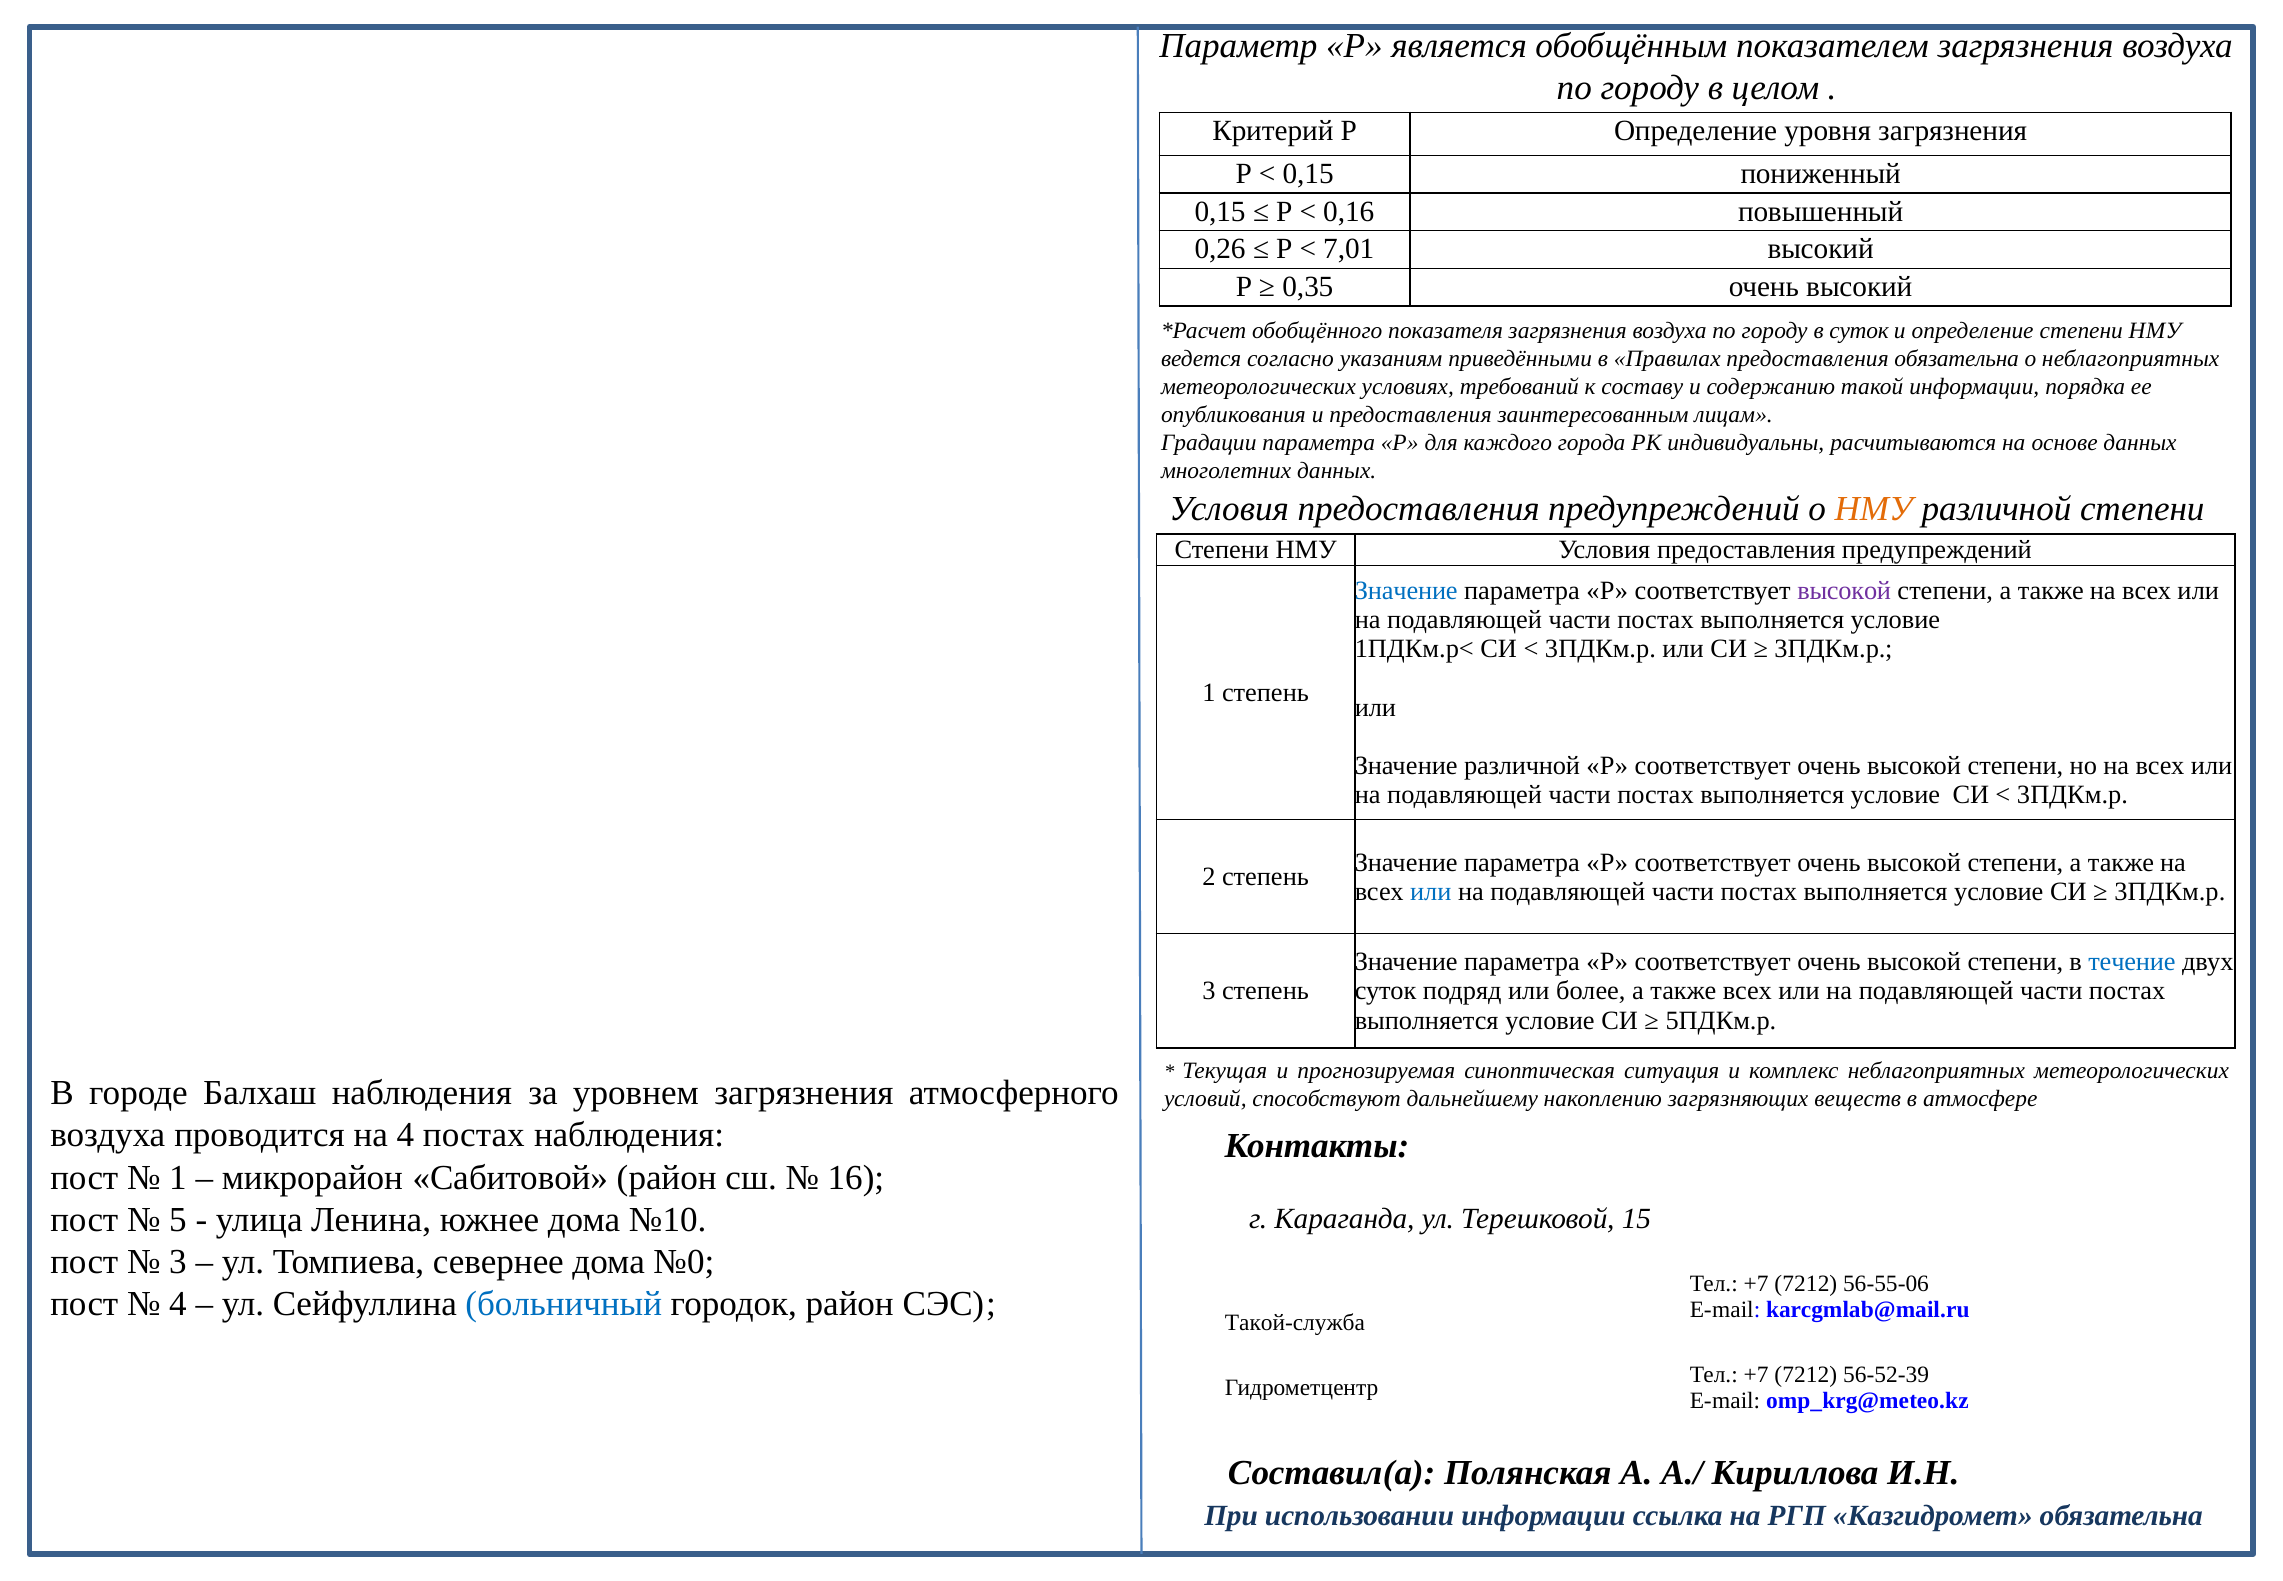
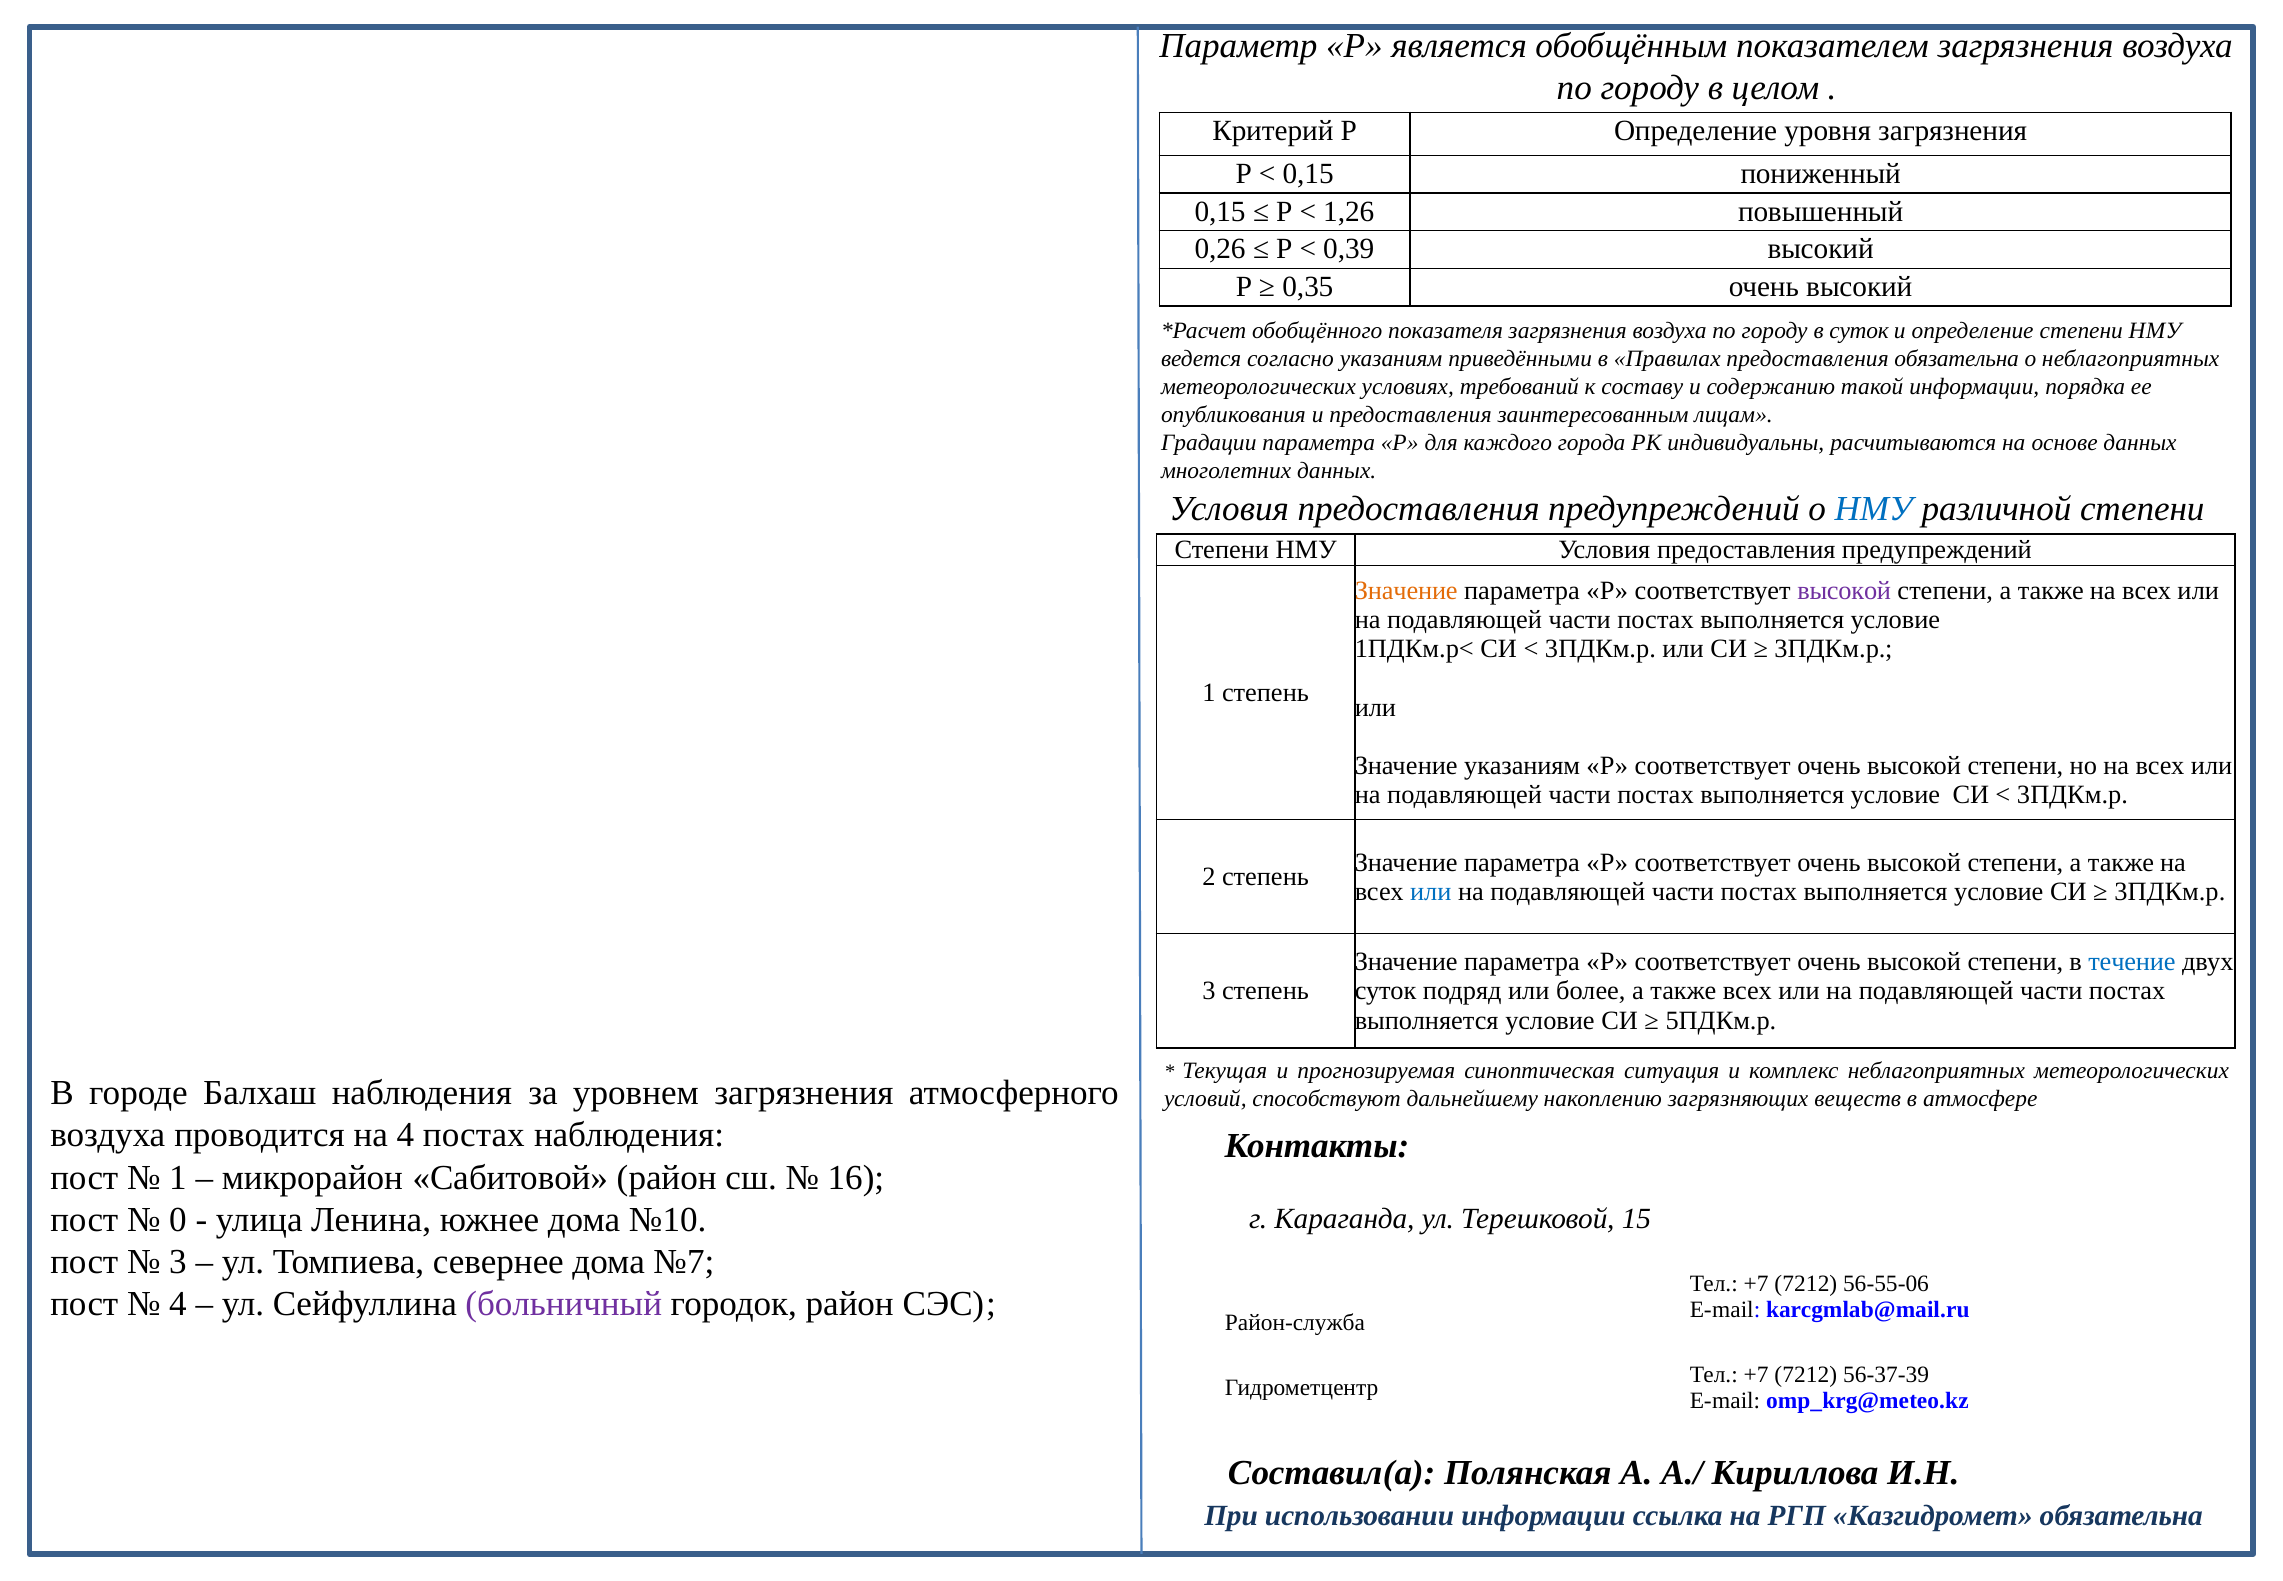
0,16: 0,16 -> 1,26
7,01: 7,01 -> 0,39
НМУ at (1874, 509) colour: orange -> blue
Значение at (1406, 590) colour: blue -> orange
Значение различной: различной -> указаниям
5: 5 -> 0
№0: №0 -> №7
больничный colour: blue -> purple
Такой-служба: Такой-служба -> Район-служба
56-52-39: 56-52-39 -> 56-37-39
